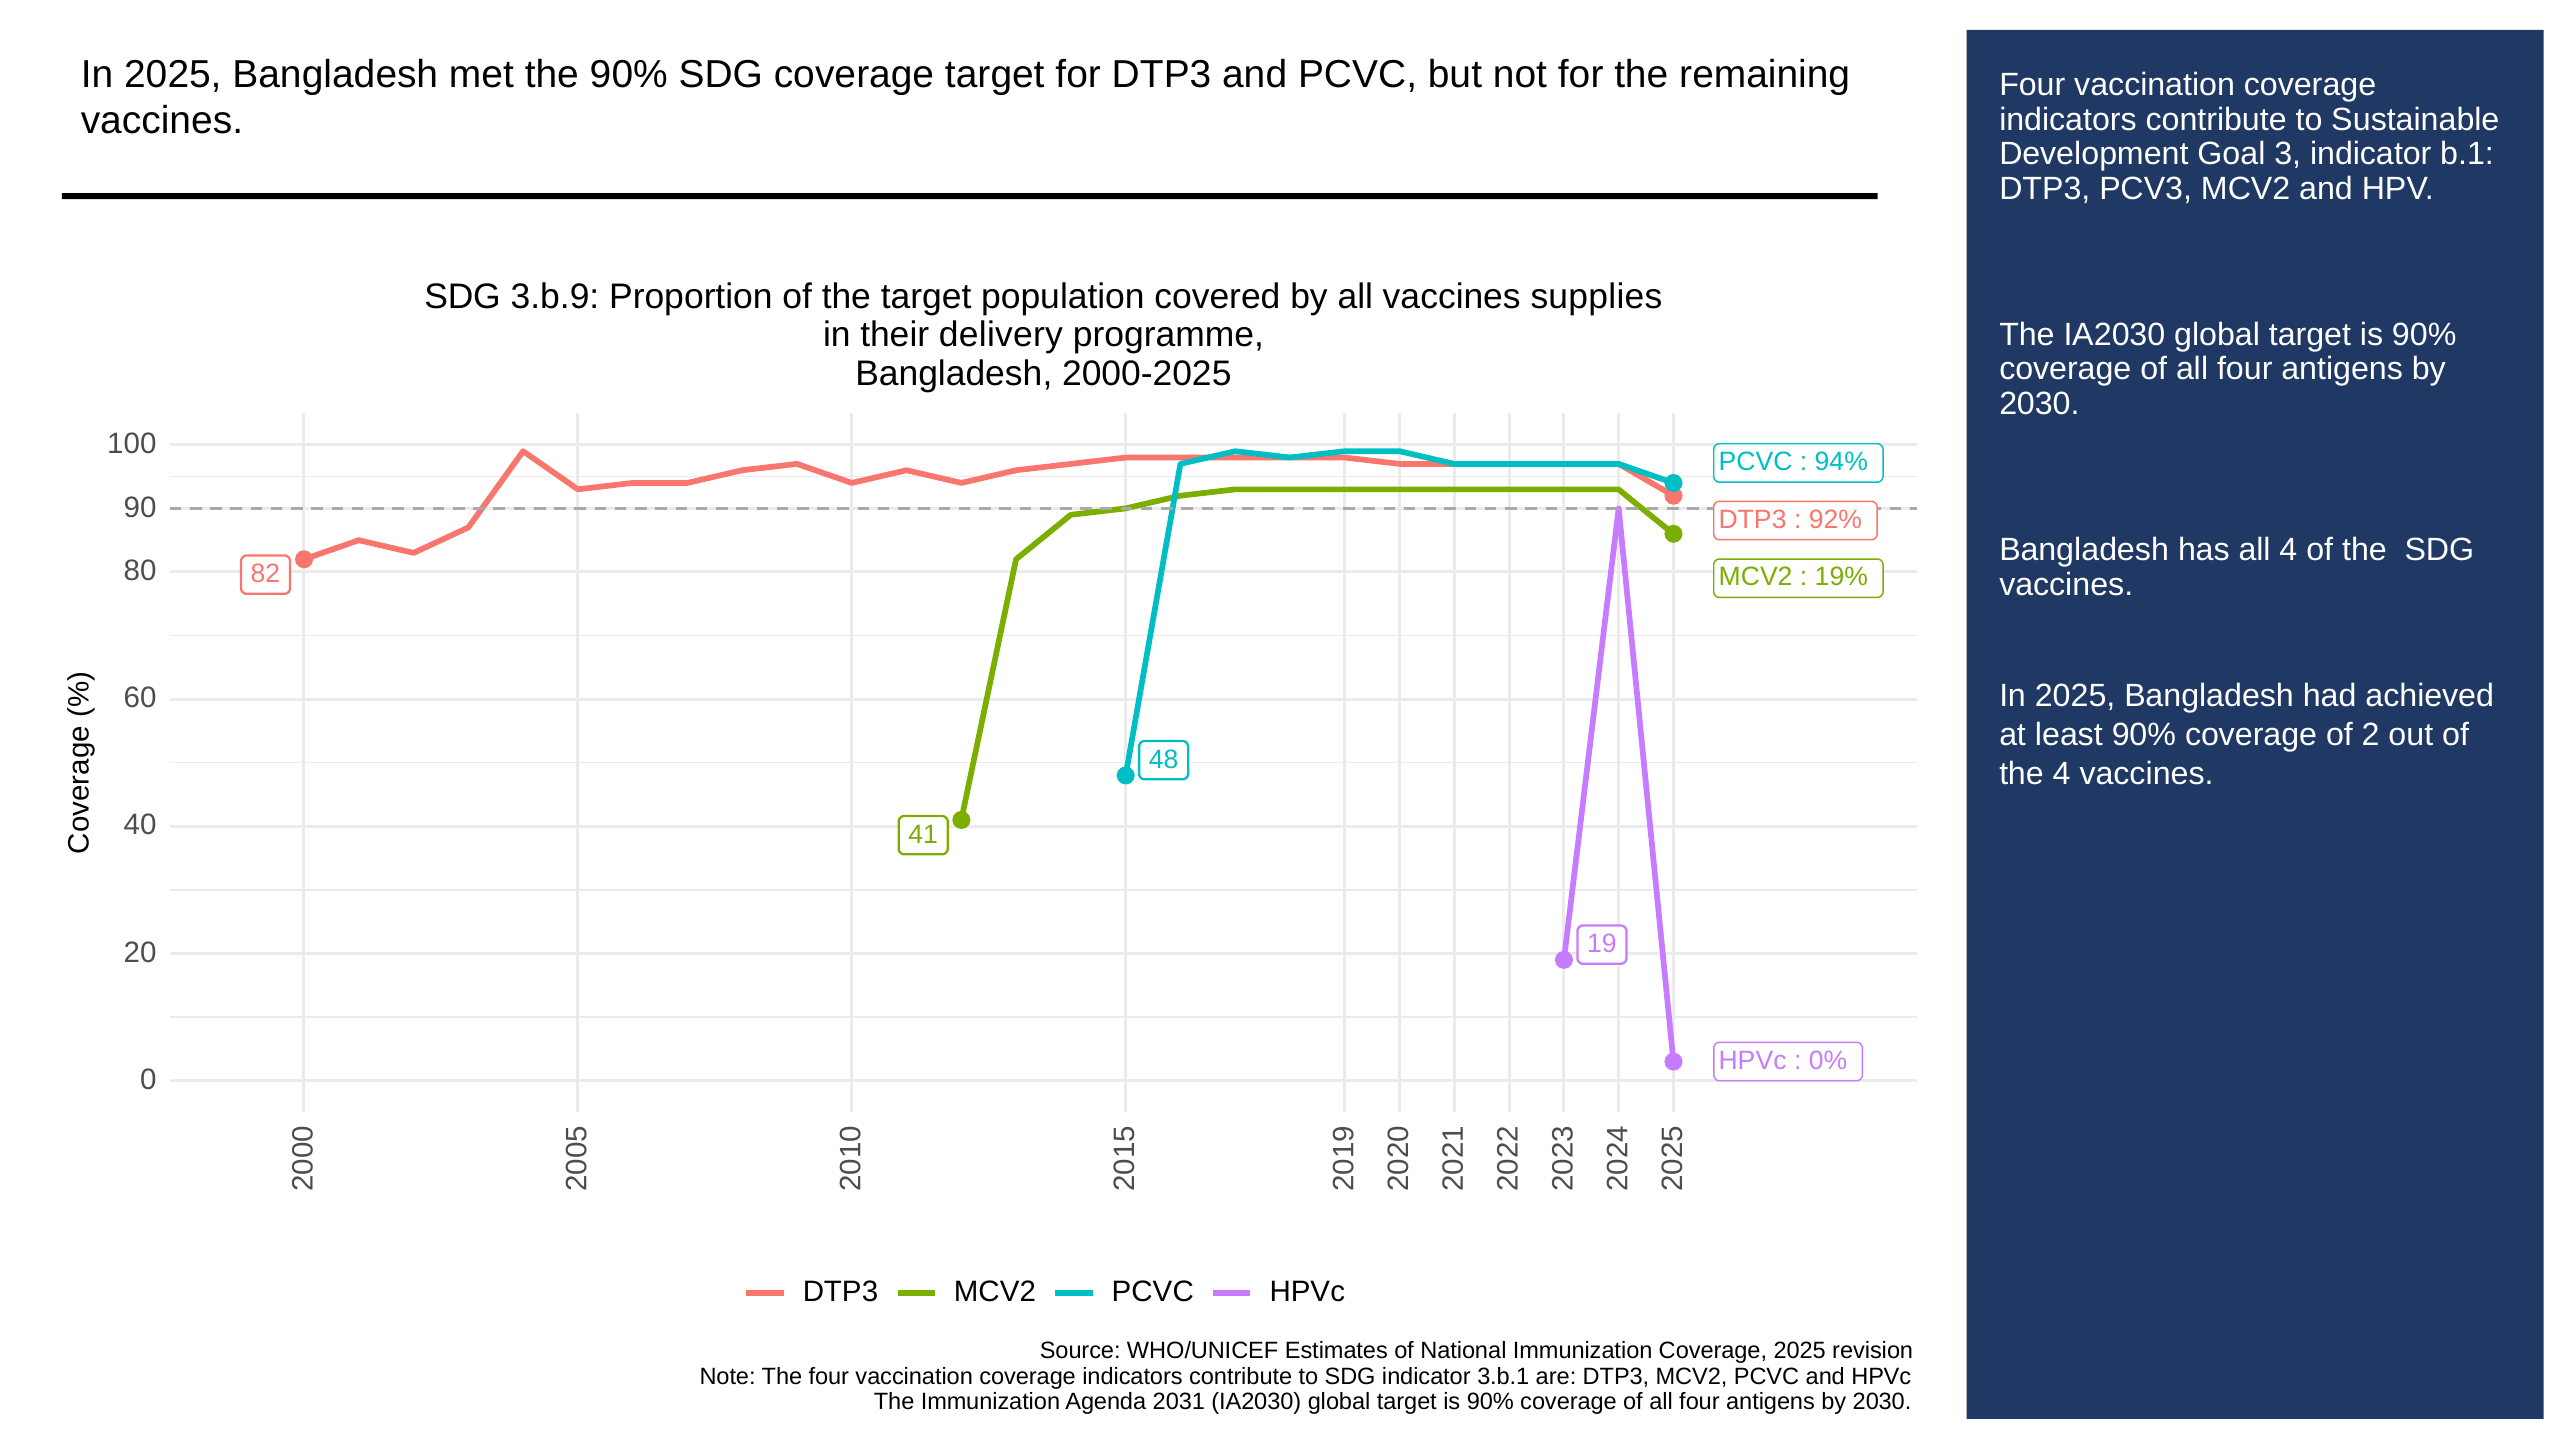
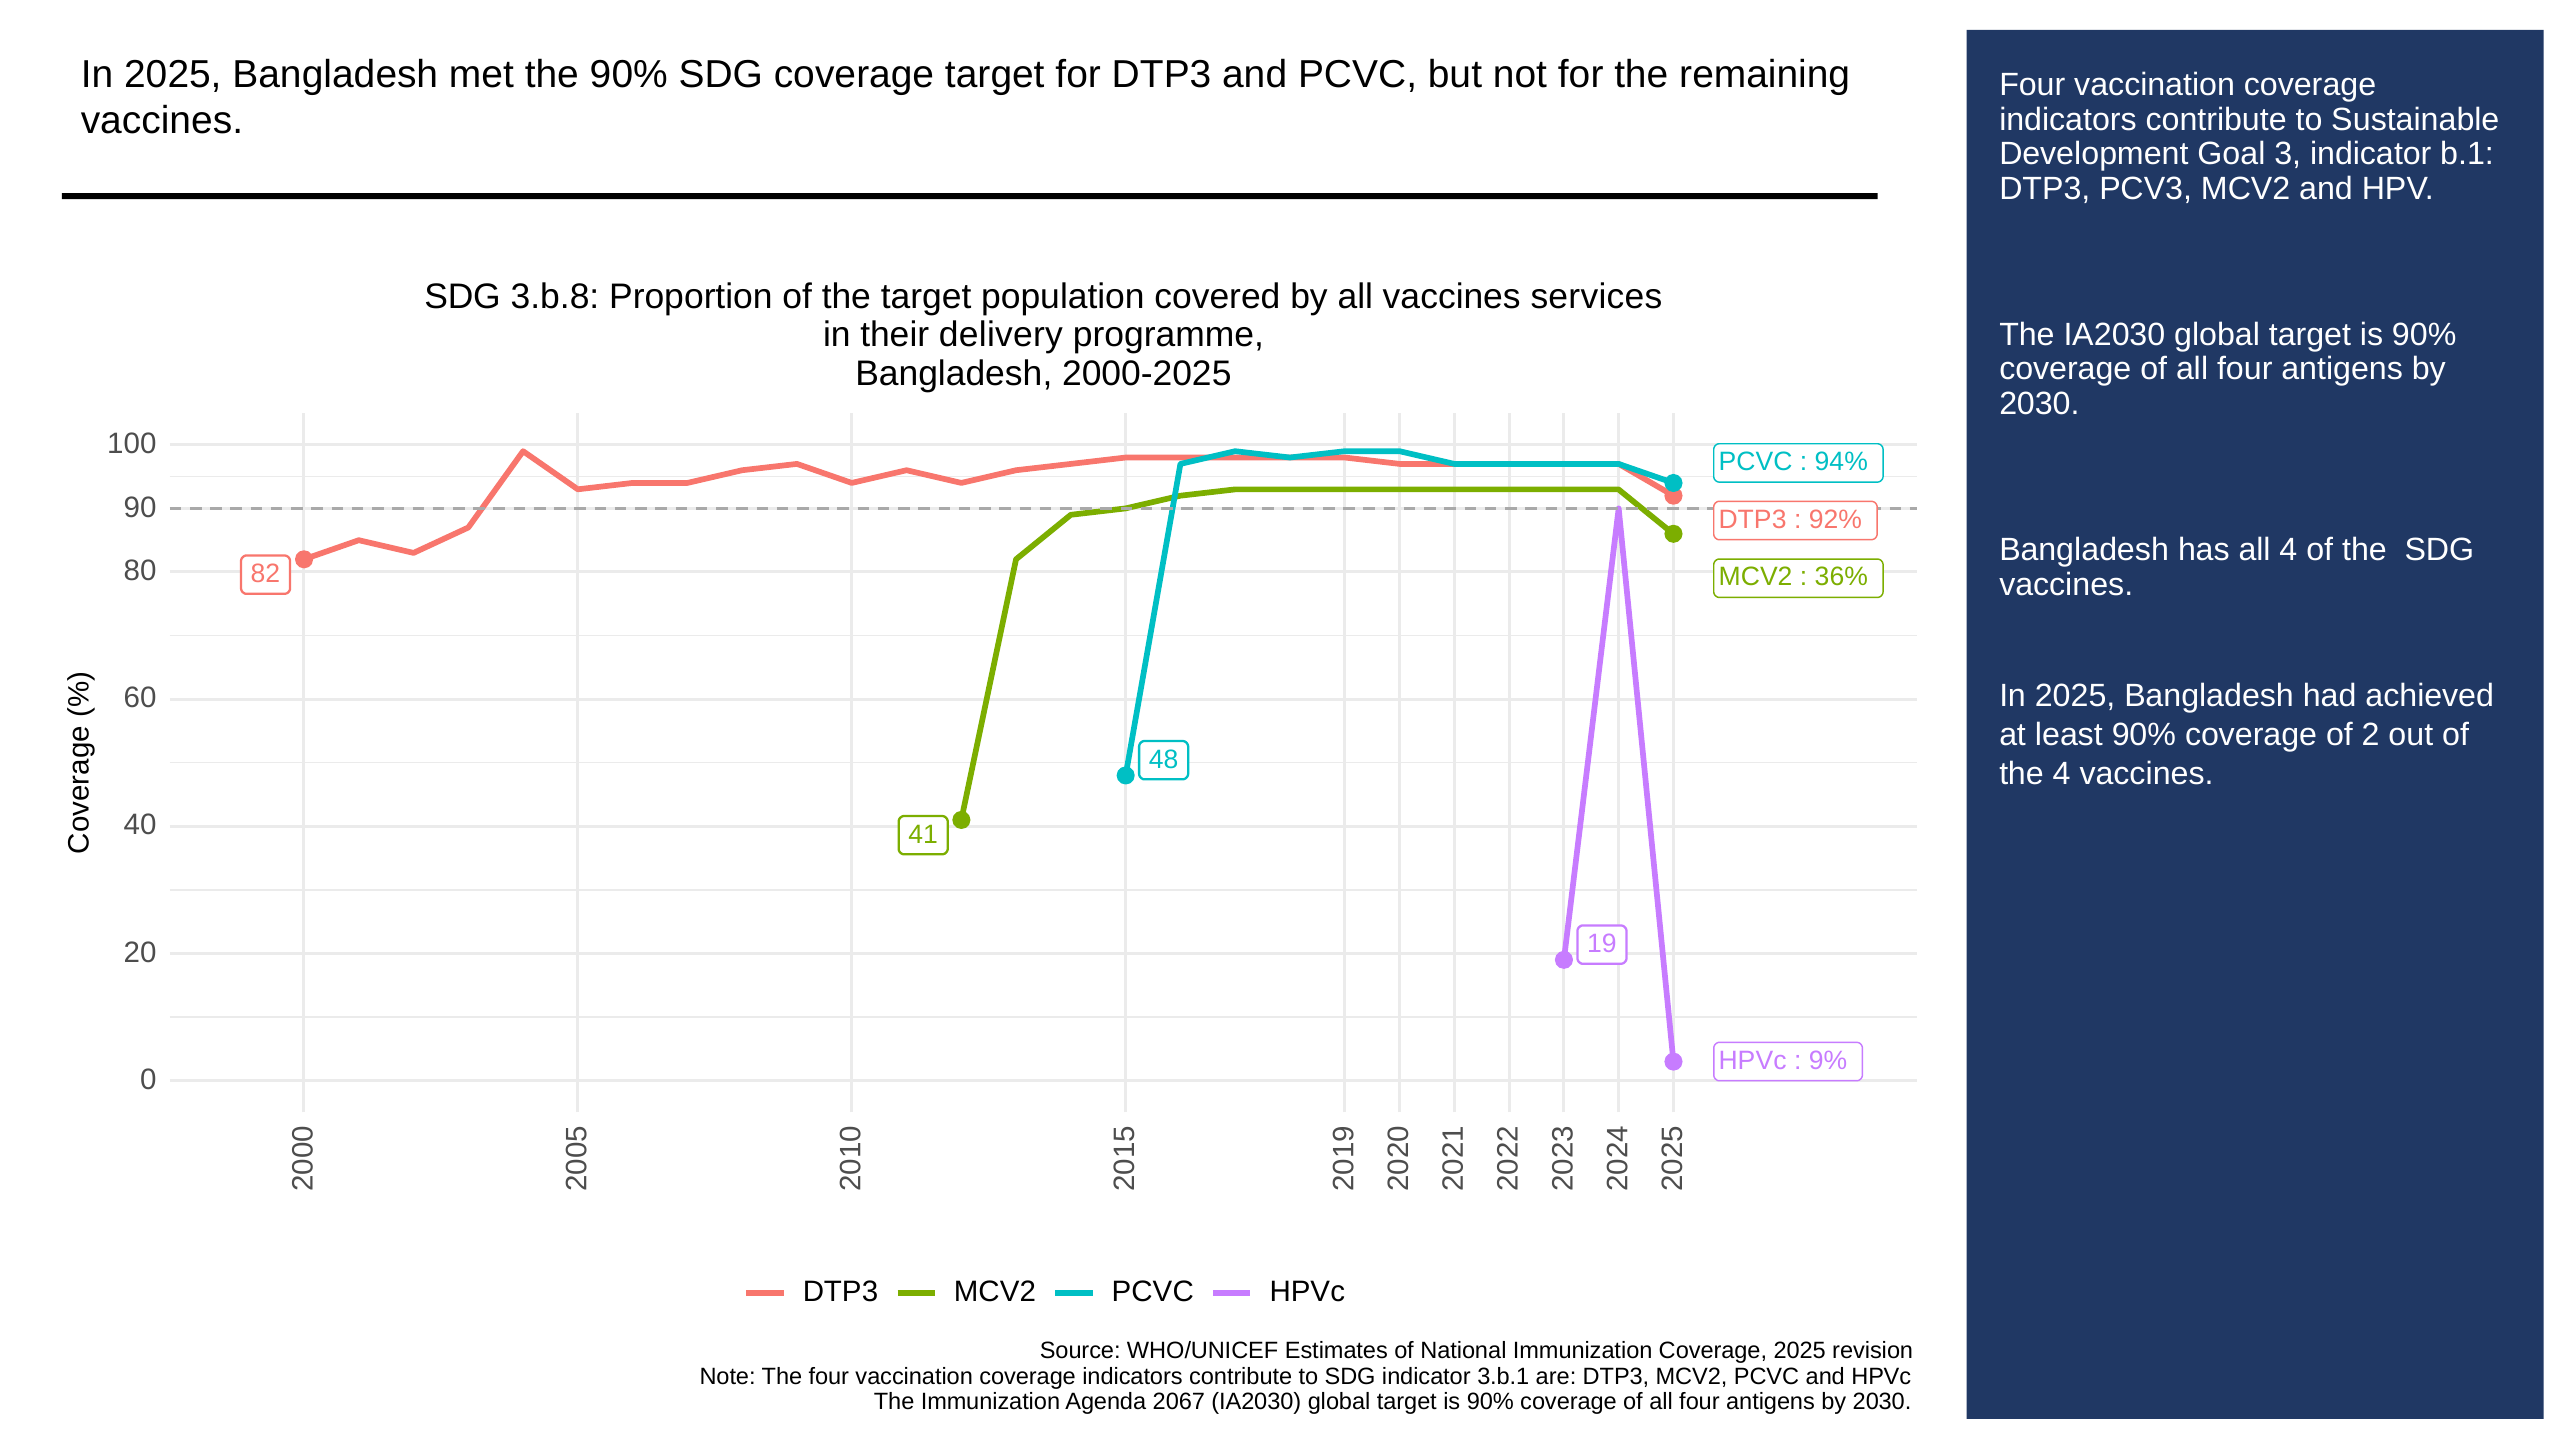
3.b.9: 3.b.9 -> 3.b.8
supplies: supplies -> services
19%: 19% -> 36%
0%: 0% -> 9%
2031: 2031 -> 2067
